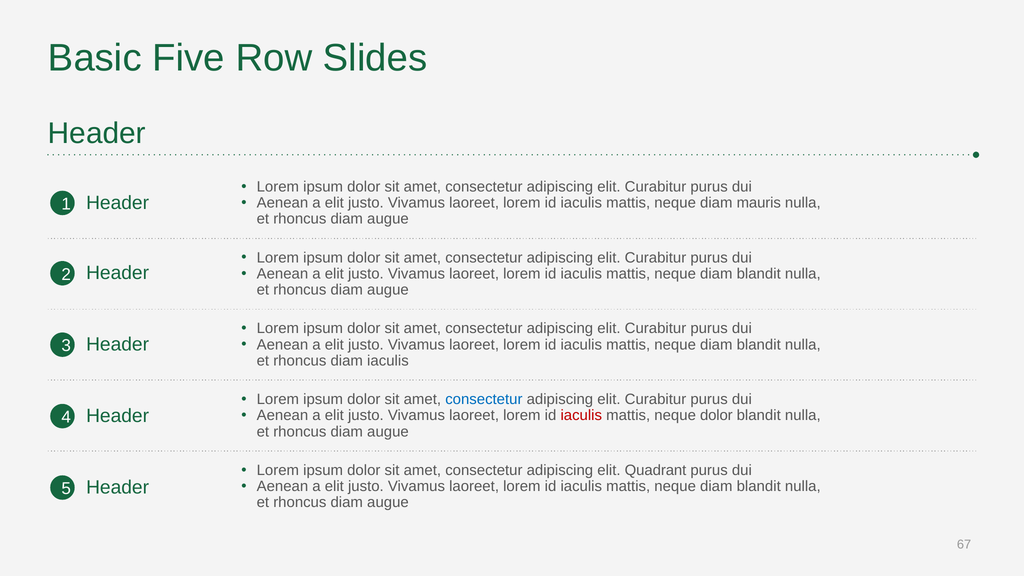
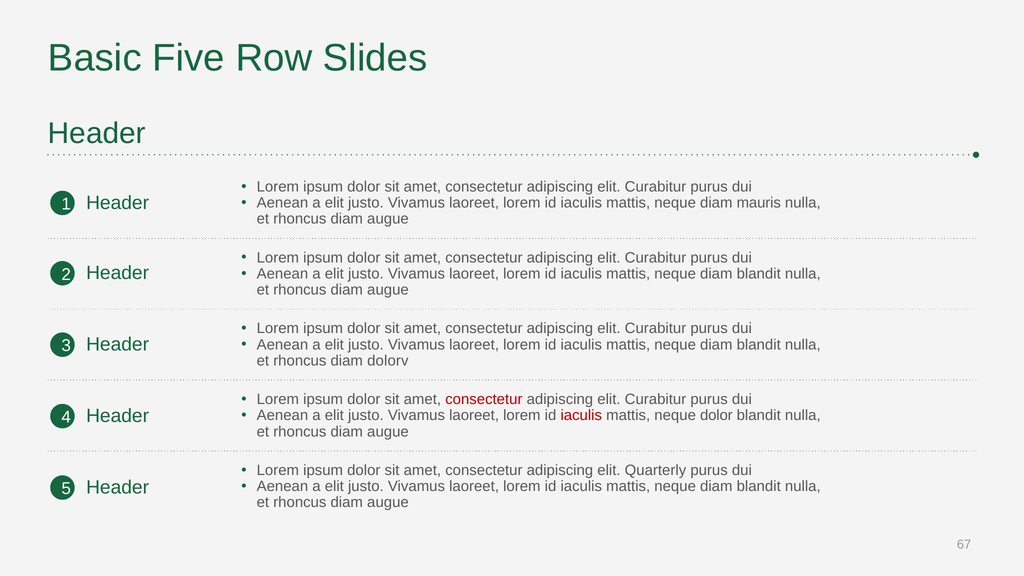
diam iaculis: iaculis -> dolorv
consectetur at (484, 399) colour: blue -> red
Quadrant: Quadrant -> Quarterly
